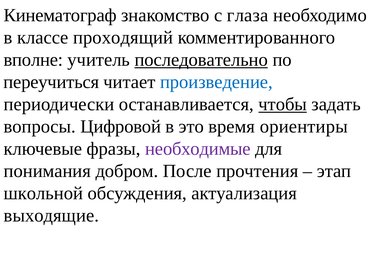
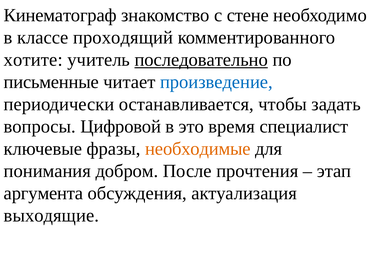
глаза: глаза -> стене
вполне: вполне -> хотите
переучиться: переучиться -> письменные
чтобы underline: present -> none
ориентиры: ориентиры -> специалист
необходимые colour: purple -> orange
школьной: школьной -> аргумента
